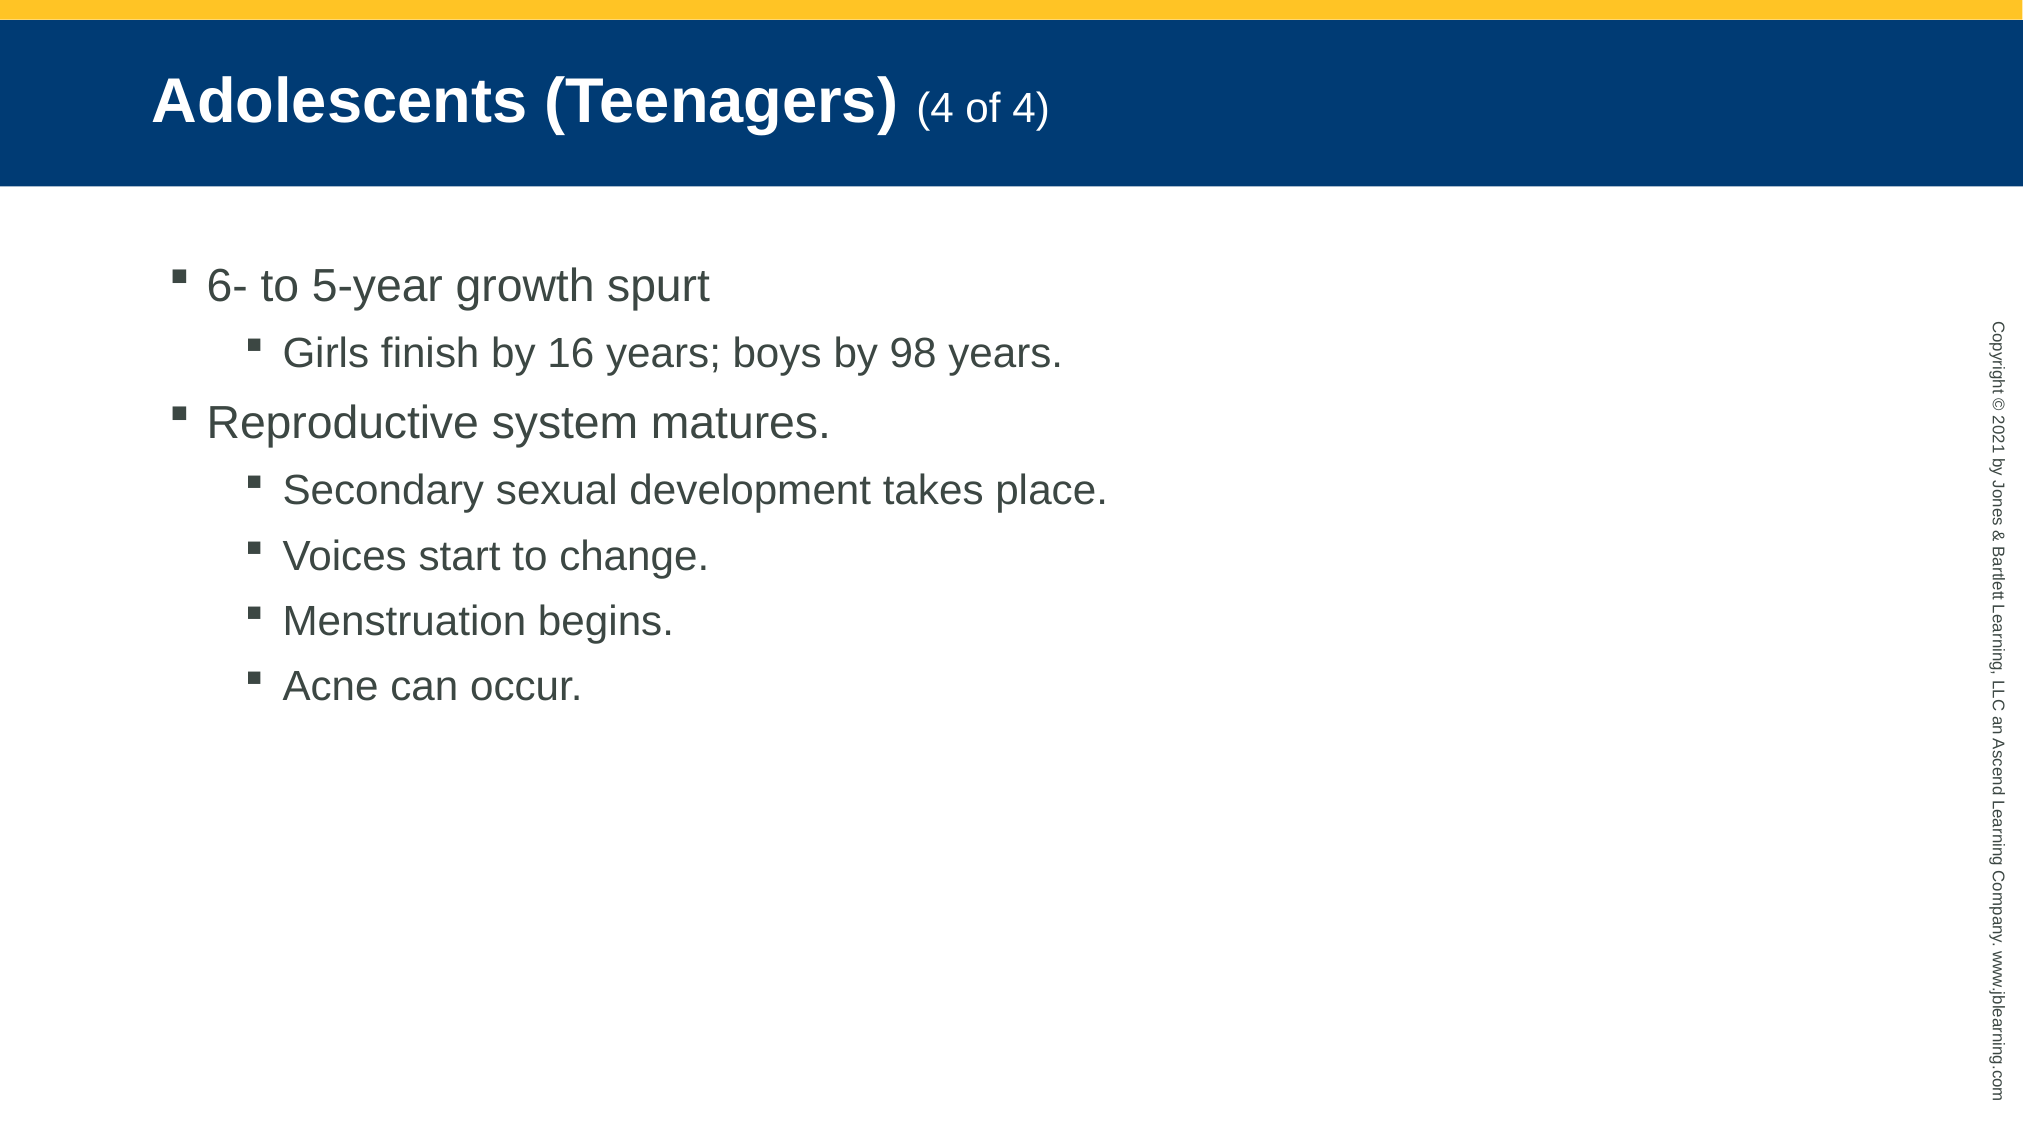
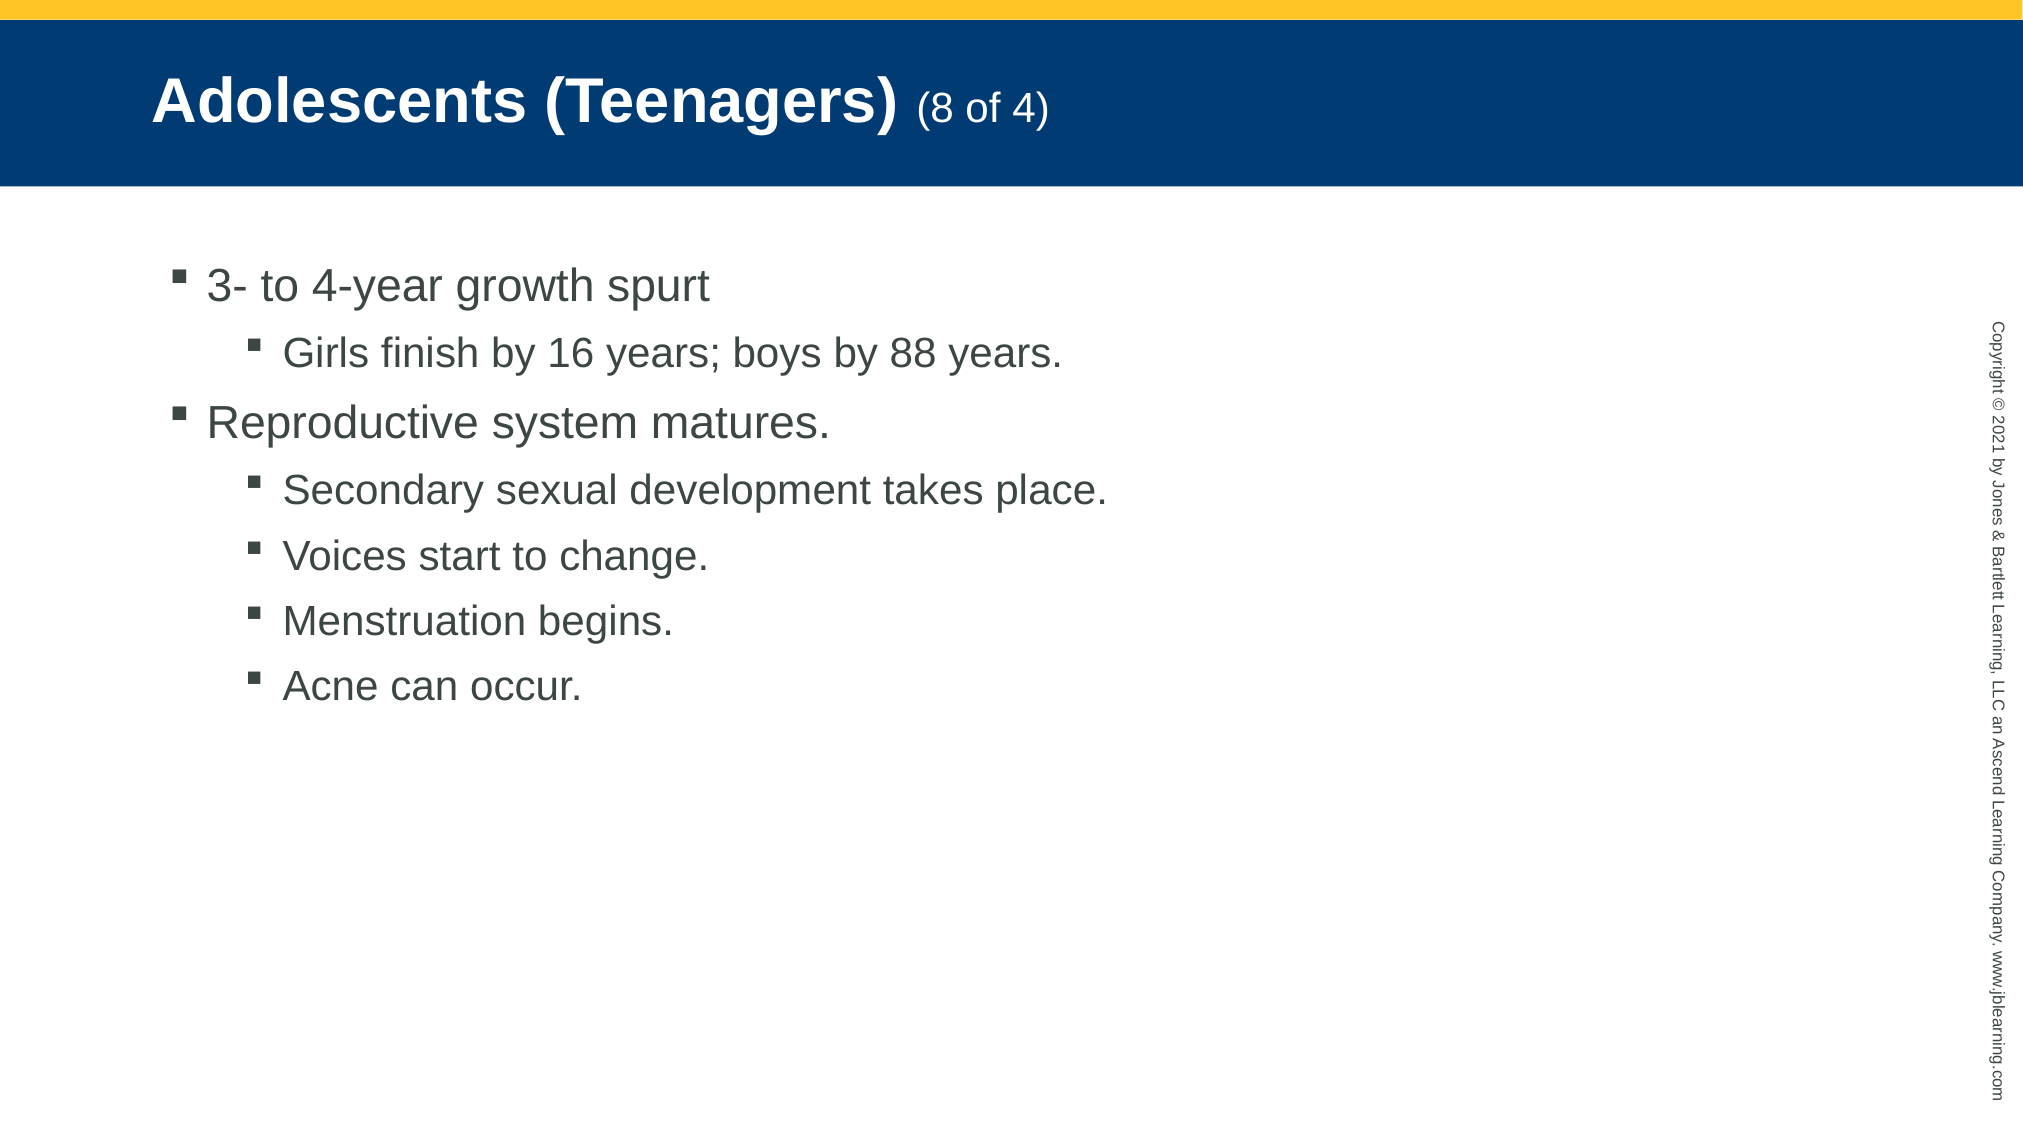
Teenagers 4: 4 -> 8
6-: 6- -> 3-
5-year: 5-year -> 4-year
98: 98 -> 88
